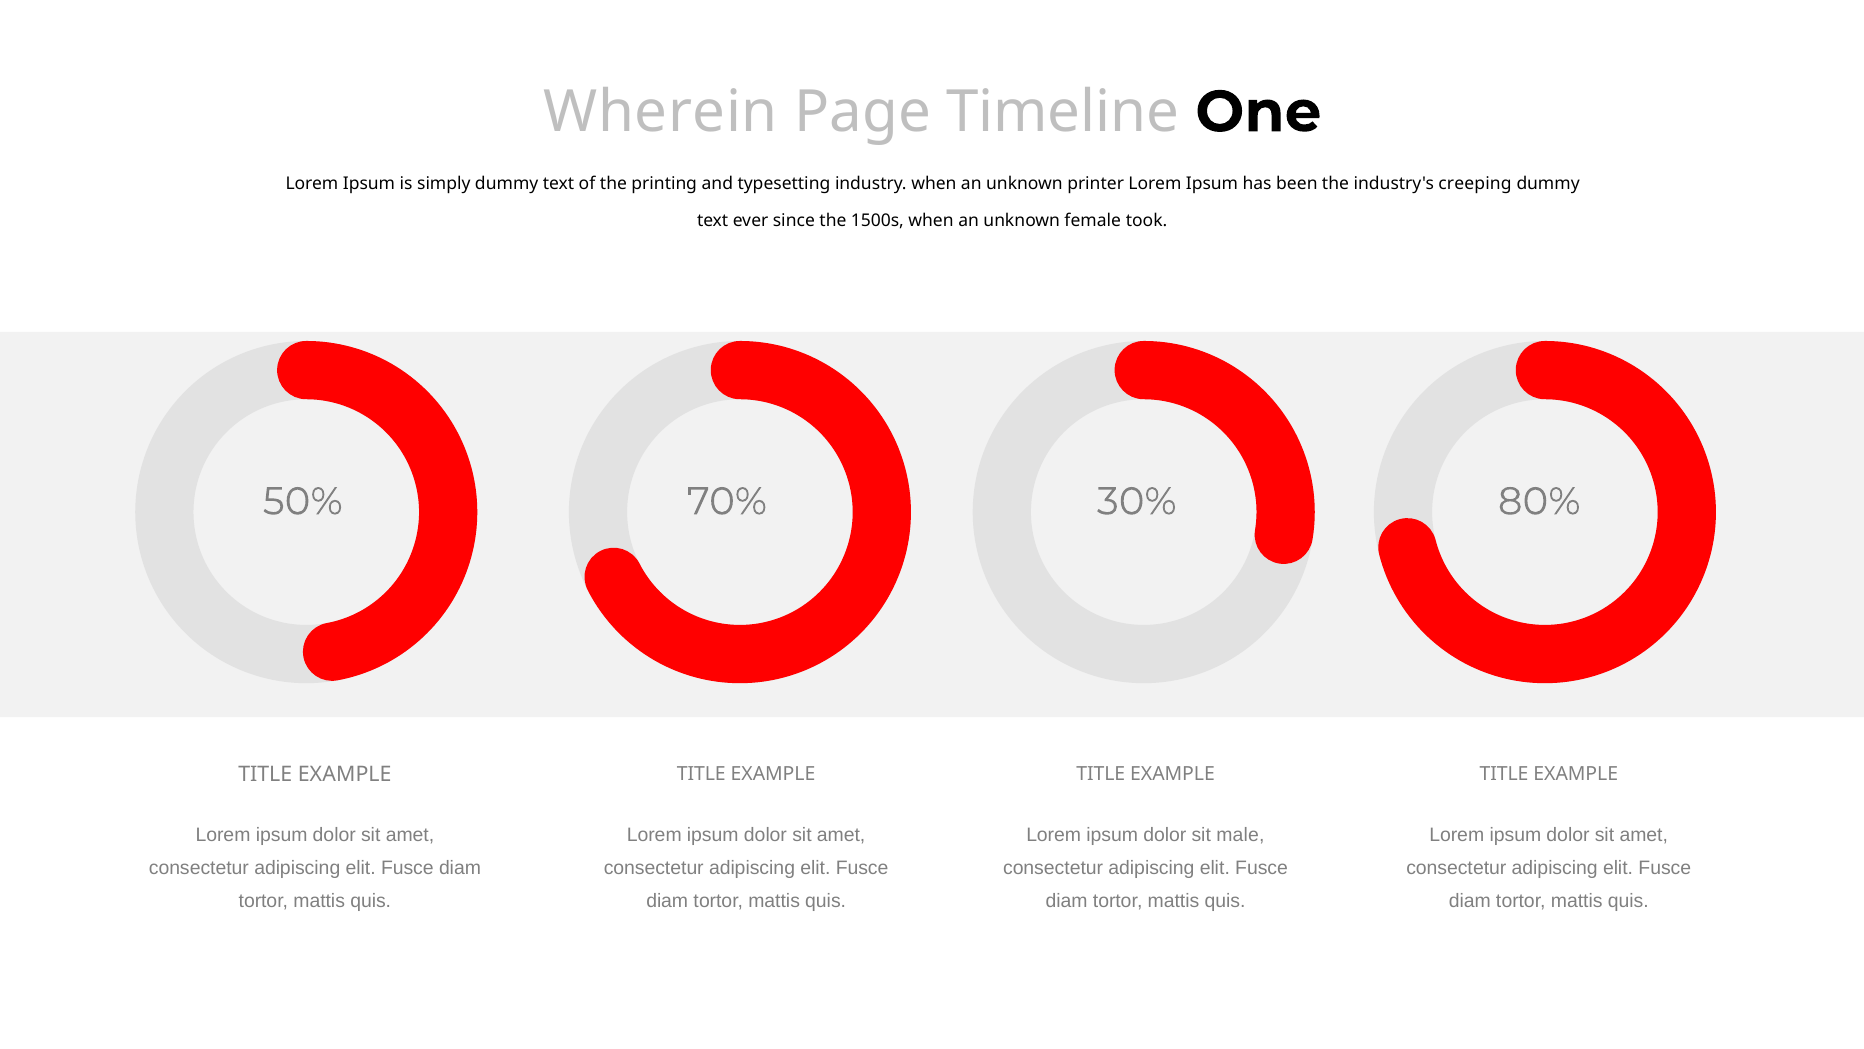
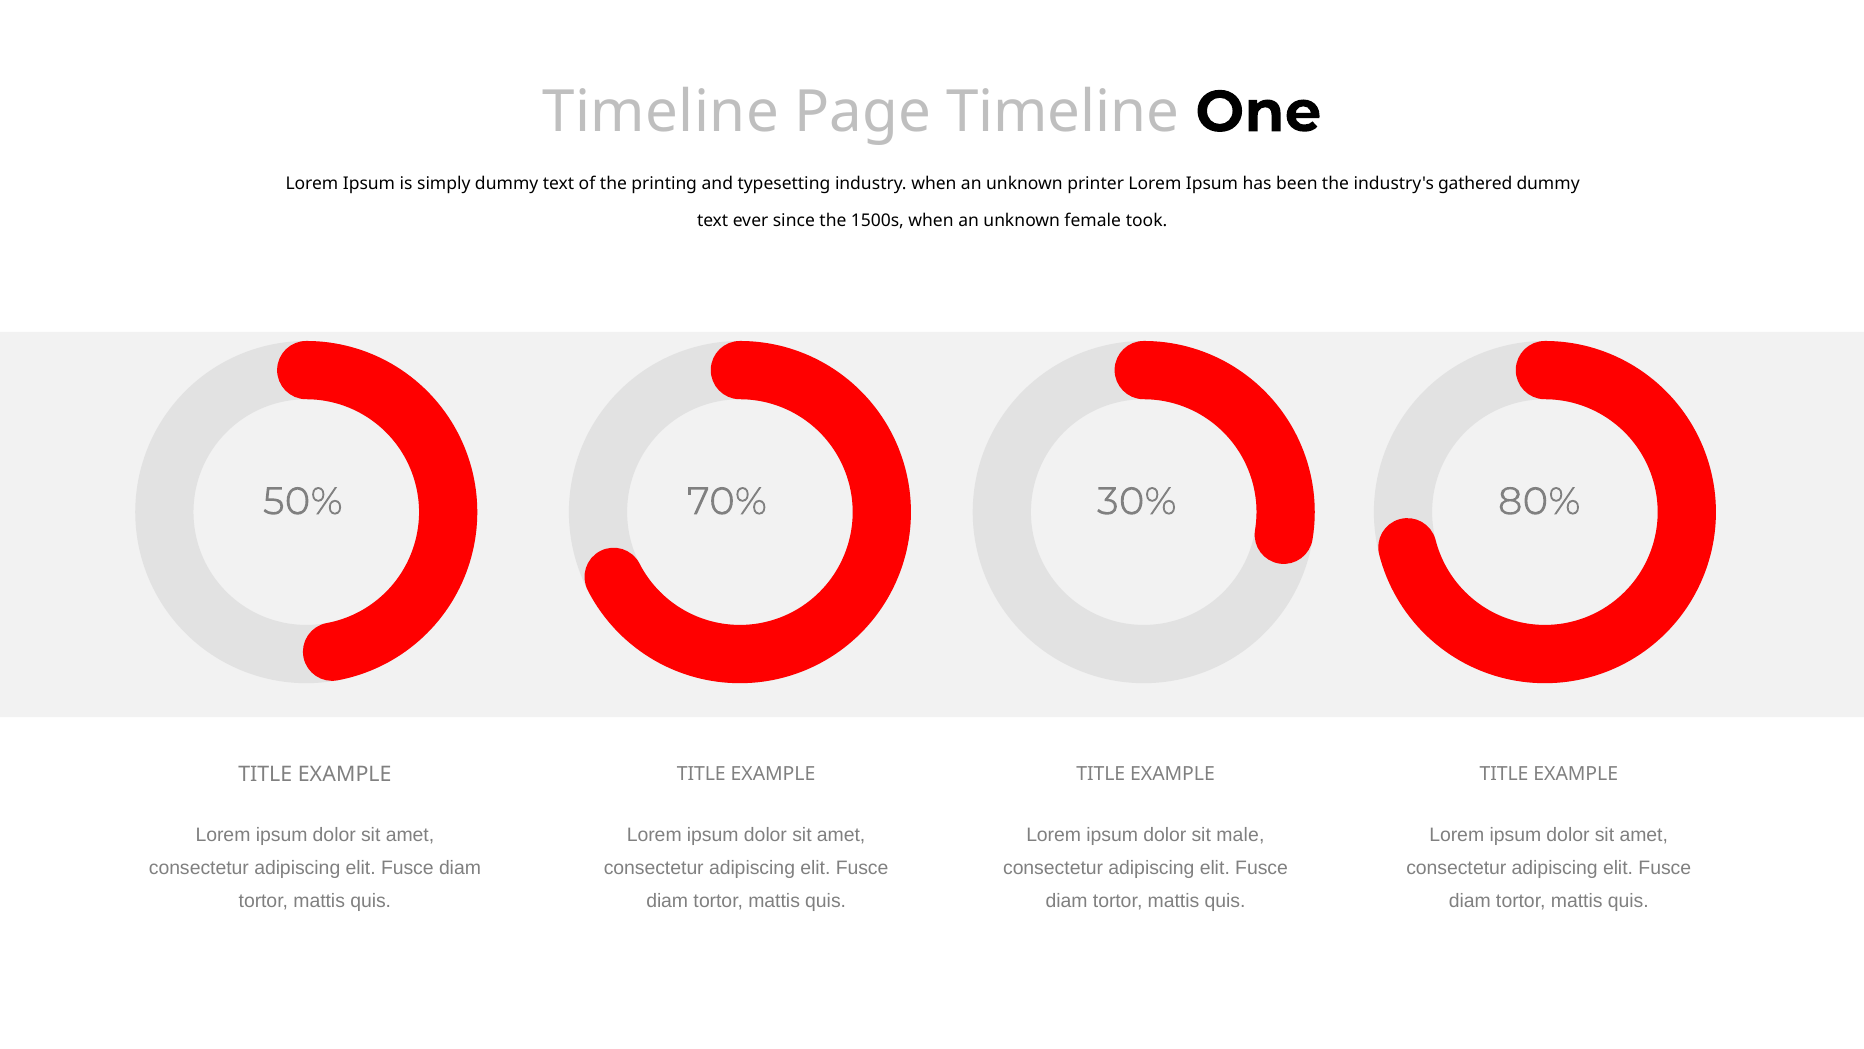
Wherein at (661, 112): Wherein -> Timeline
creeping: creeping -> gathered
